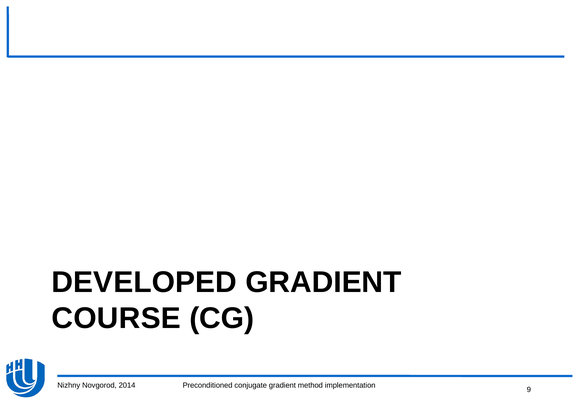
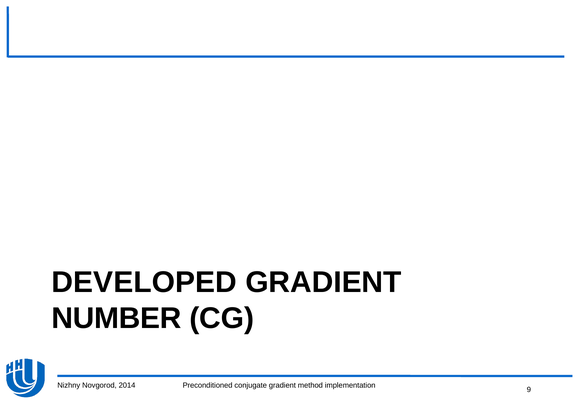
COURSE: COURSE -> NUMBER
